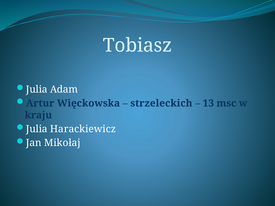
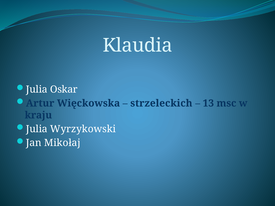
Tobiasz: Tobiasz -> Klaudia
Adam: Adam -> Oskar
Harackiewicz: Harackiewicz -> Wyrzykowski
